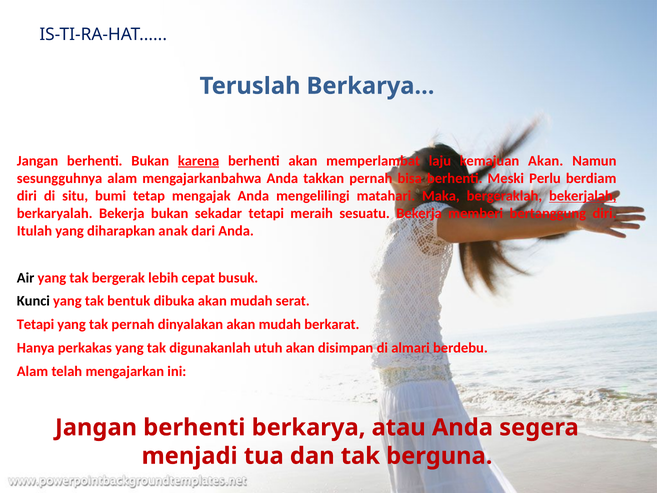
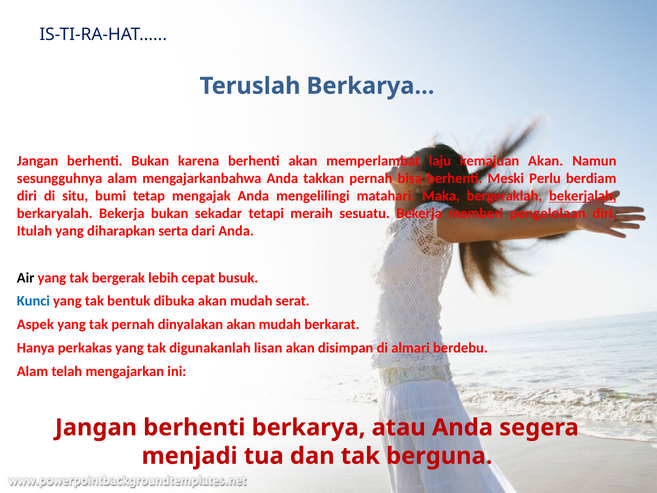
karena underline: present -> none
bertanggung: bertanggung -> pengelolaan
anak: anak -> serta
Kunci colour: black -> blue
Tetapi at (35, 324): Tetapi -> Aspek
utuh: utuh -> lisan
